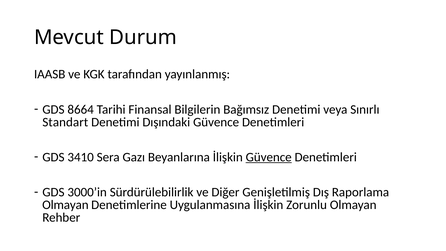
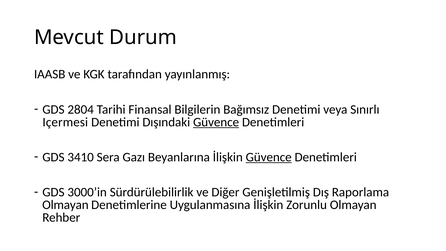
8664: 8664 -> 2804
Standart: Standart -> Içermesi
Güvence at (216, 122) underline: none -> present
